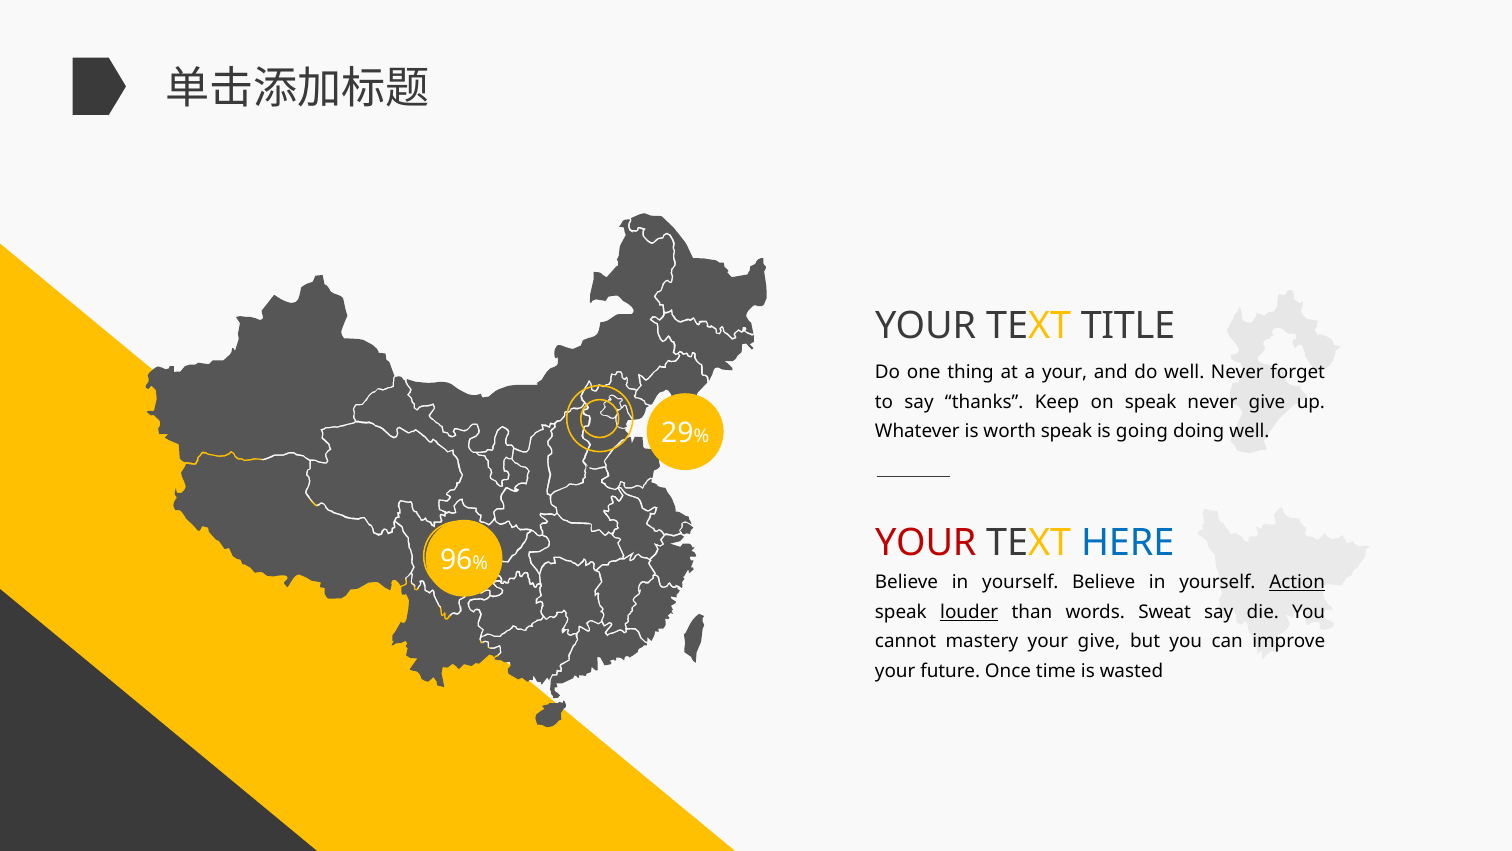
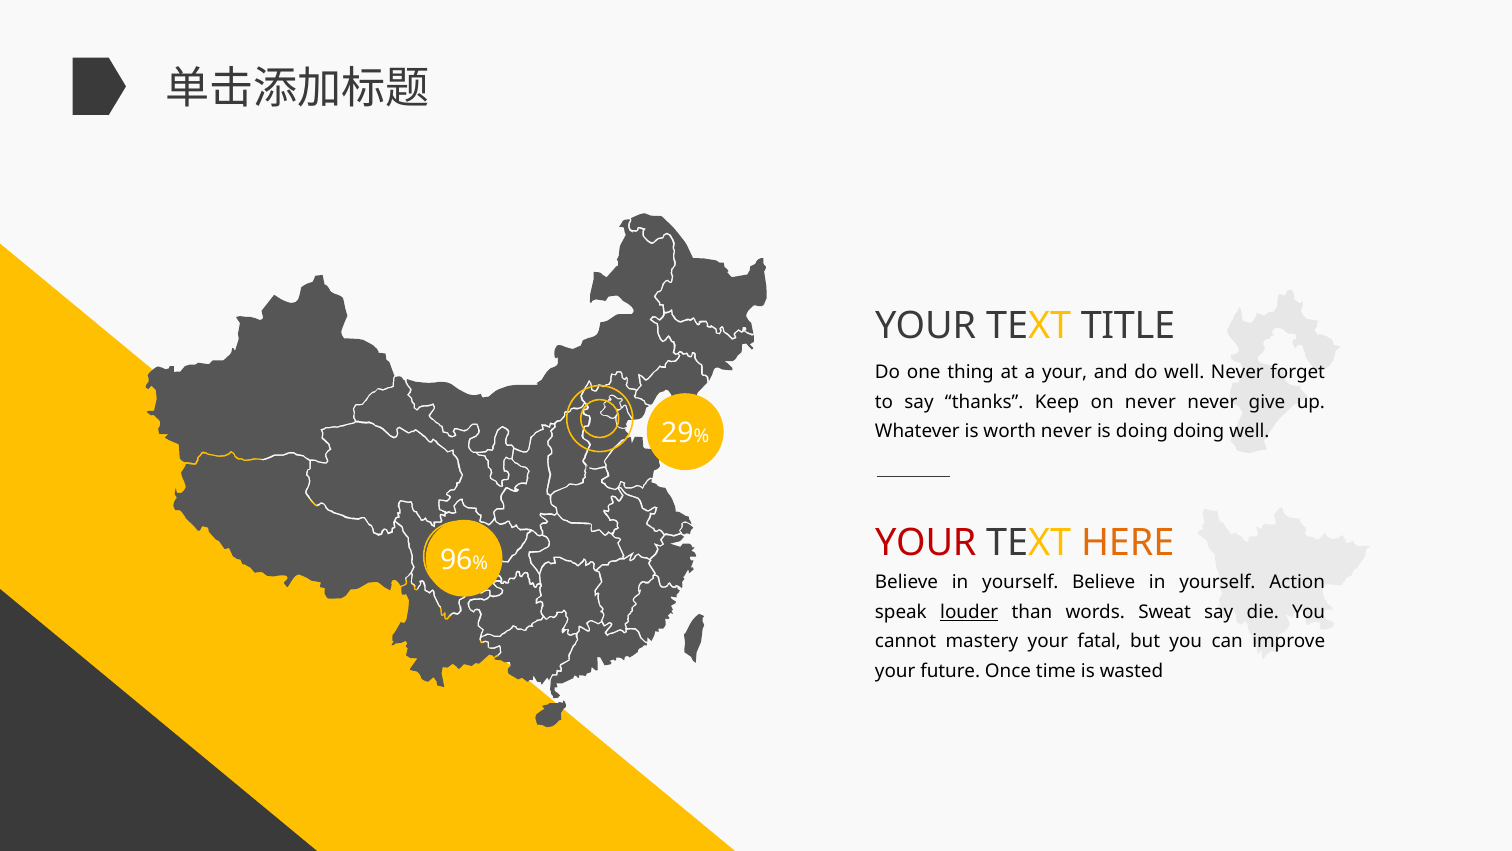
on speak: speak -> never
worth speak: speak -> never
is going: going -> doing
HERE colour: blue -> orange
Action underline: present -> none
your give: give -> fatal
